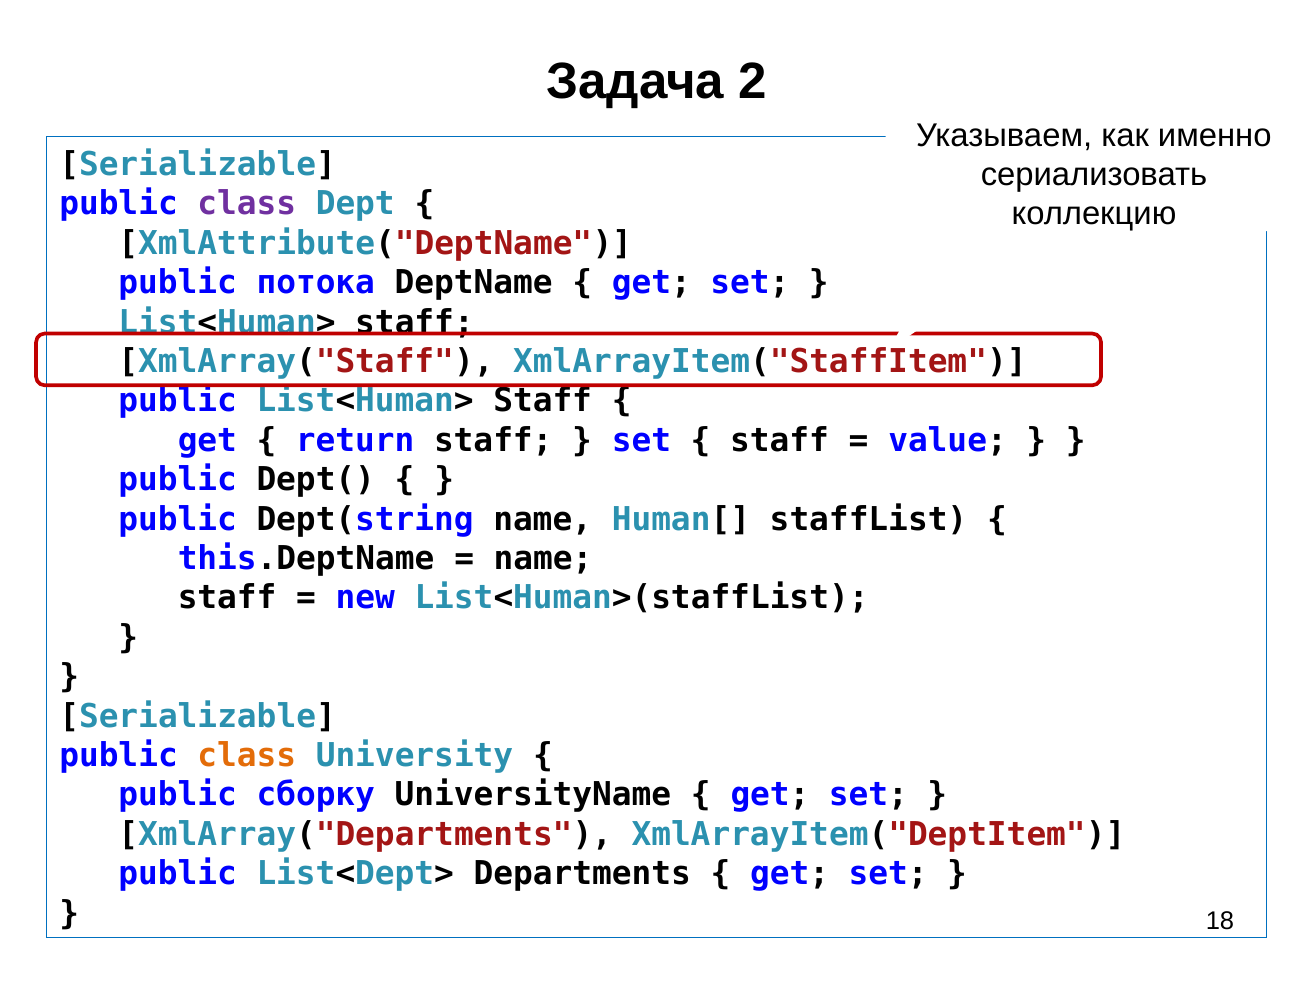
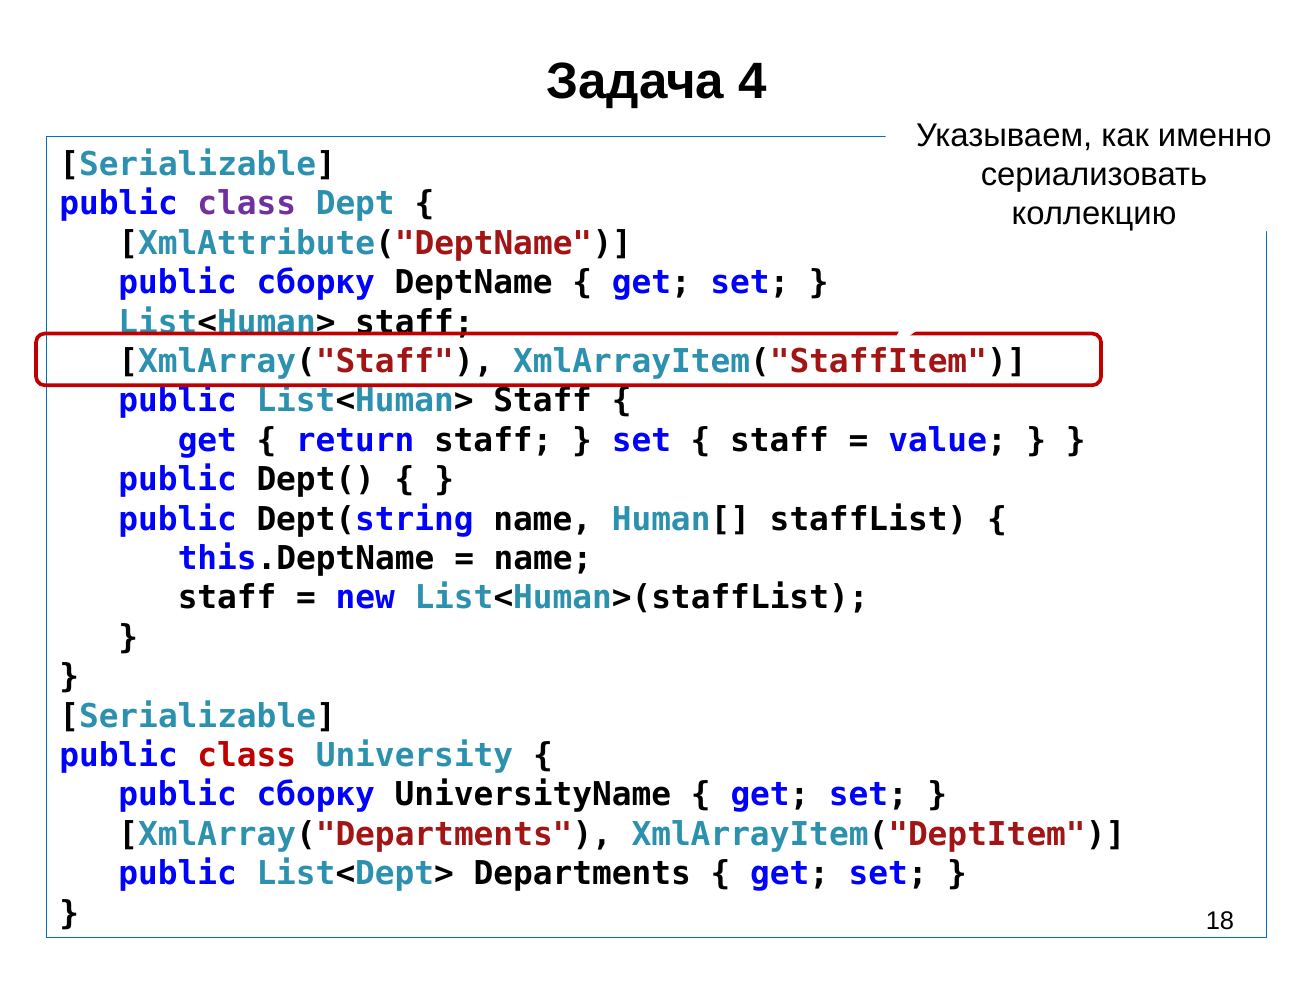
2: 2 -> 4
потока at (316, 283): потока -> сборку
class at (247, 755) colour: orange -> red
